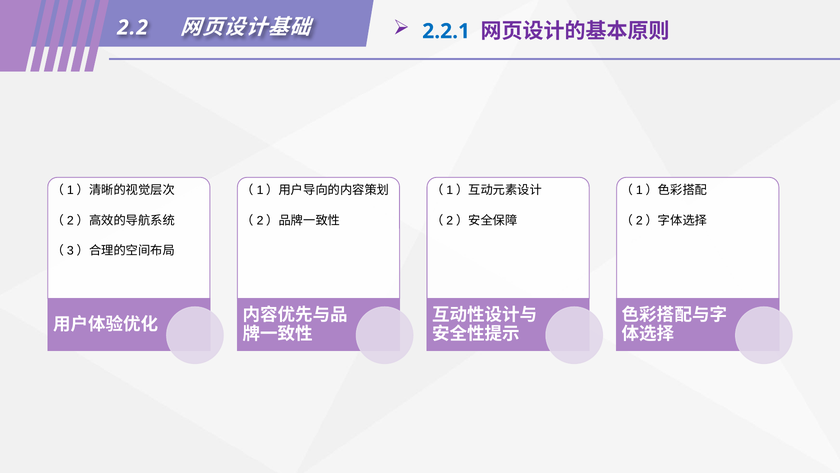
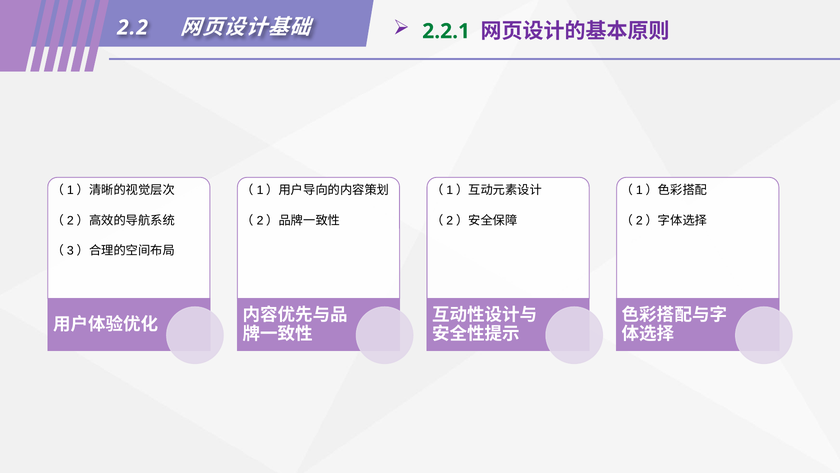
2.2.1 colour: blue -> green
